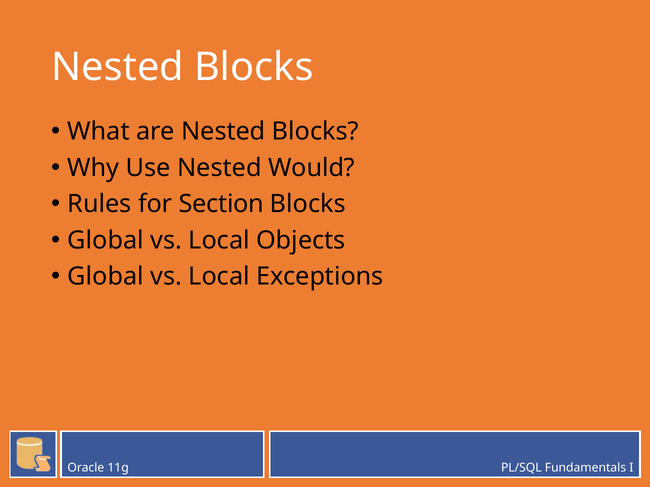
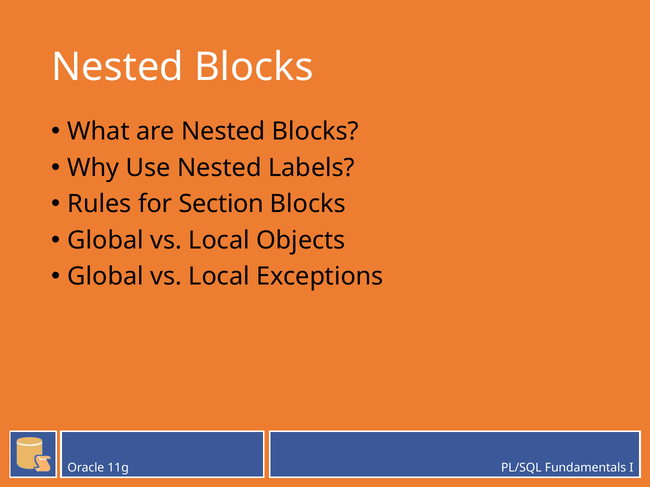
Would: Would -> Labels
